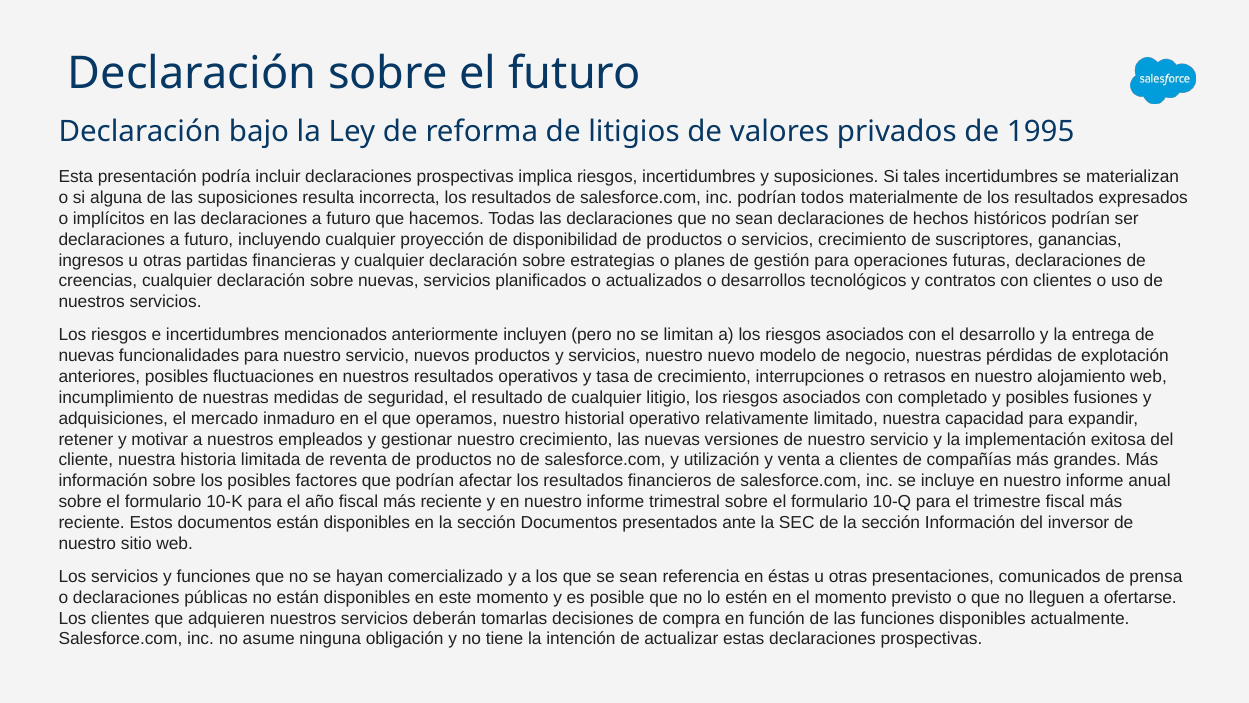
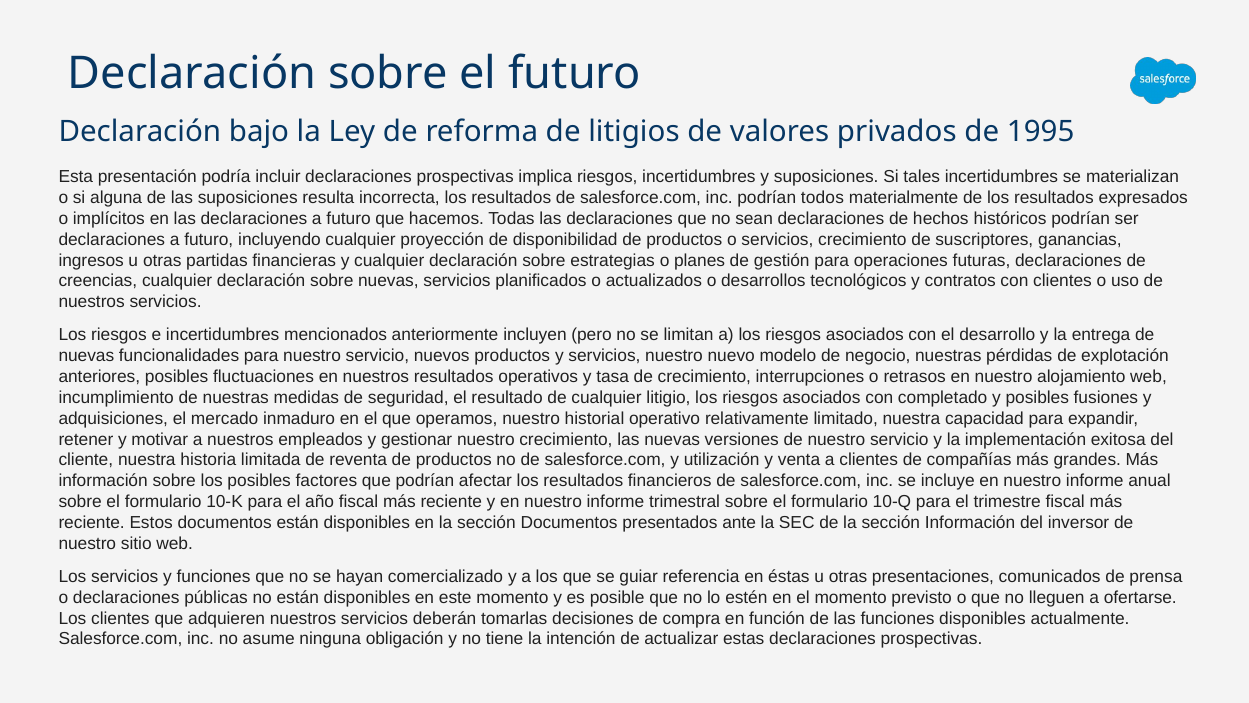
se sean: sean -> guiar
